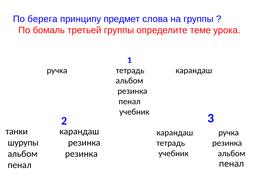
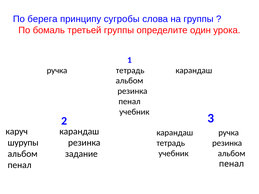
предмет: предмет -> сугробы
теме: теме -> один
танки: танки -> каруч
резинка at (81, 154): резинка -> задание
